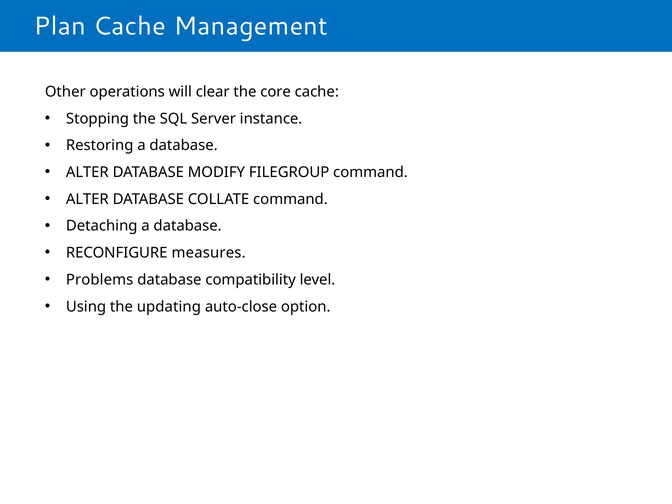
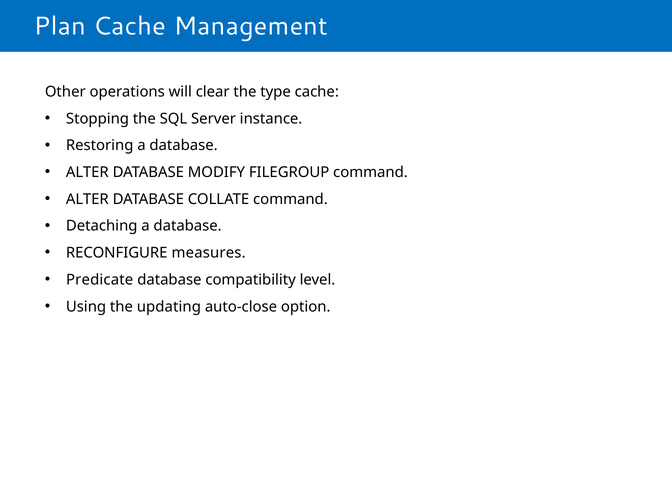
core: core -> type
Problems: Problems -> Predicate
